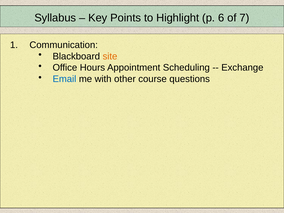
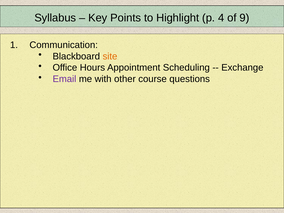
6: 6 -> 4
7: 7 -> 9
Email colour: blue -> purple
